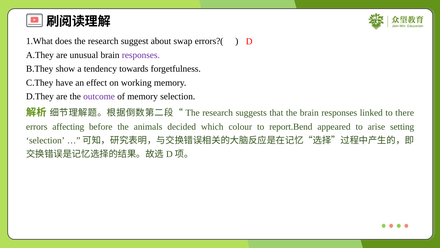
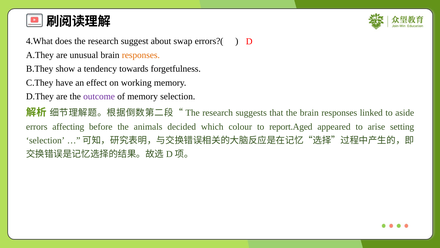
1.What: 1.What -> 4.What
responses at (141, 55) colour: purple -> orange
there: there -> aside
report.Bend: report.Bend -> report.Aged
